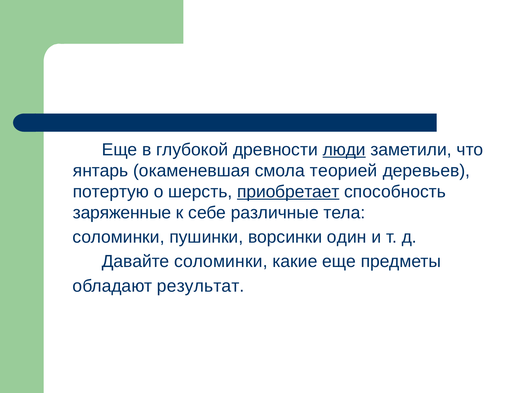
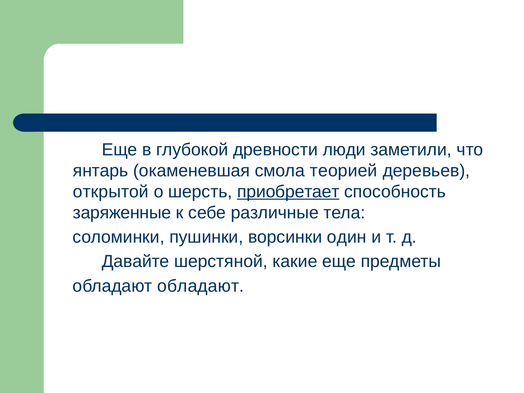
люди underline: present -> none
потертую: потертую -> открытой
Давайте соломинки: соломинки -> шерстяной
обладают результат: результат -> обладают
